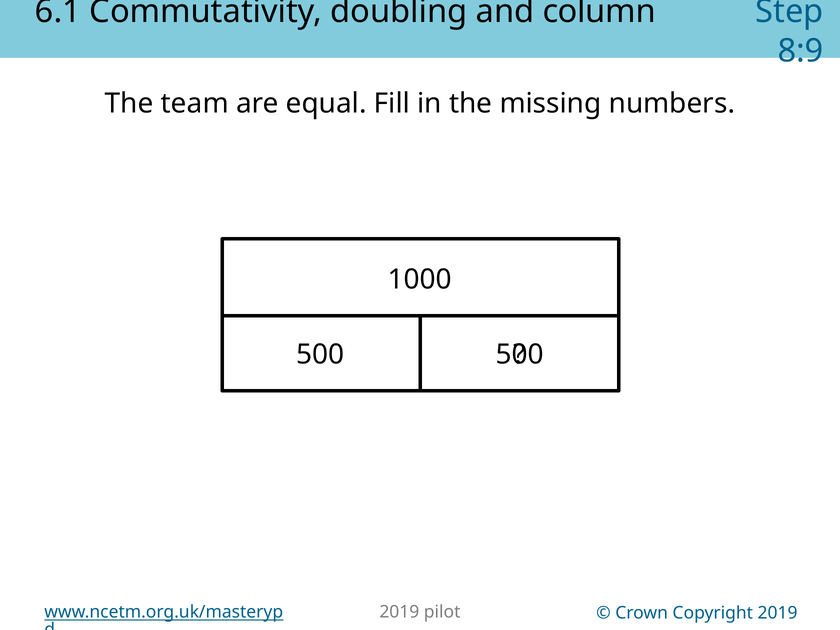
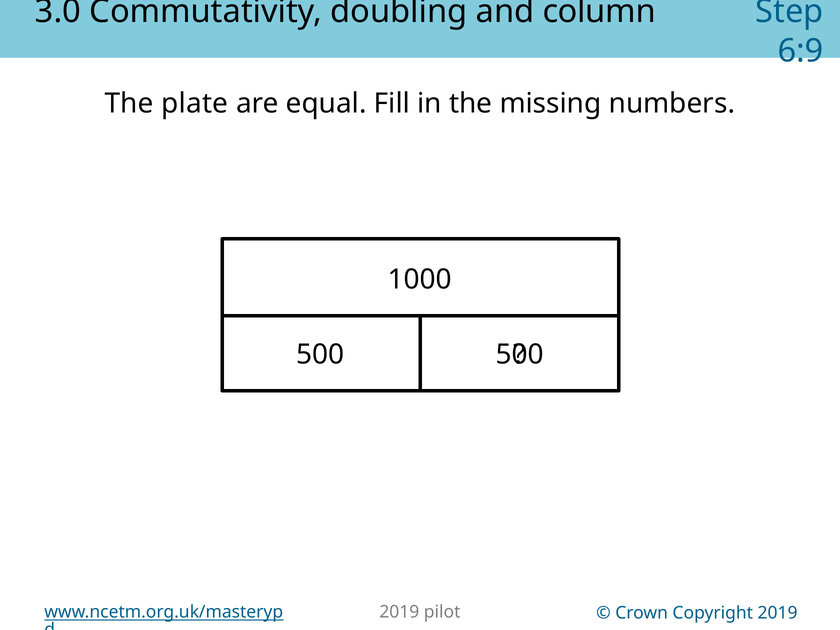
6.1: 6.1 -> 3.0
8:9: 8:9 -> 6:9
team: team -> plate
